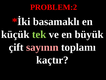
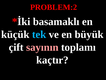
tek colour: light green -> light blue
